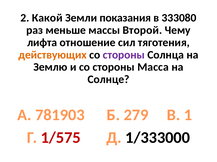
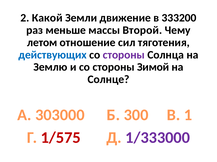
показания: показания -> движение
333080: 333080 -> 333200
лифта: лифта -> летом
действующих colour: orange -> blue
Масса: Масса -> Зимой
781903: 781903 -> 303000
279: 279 -> 300
1/333000 colour: black -> purple
